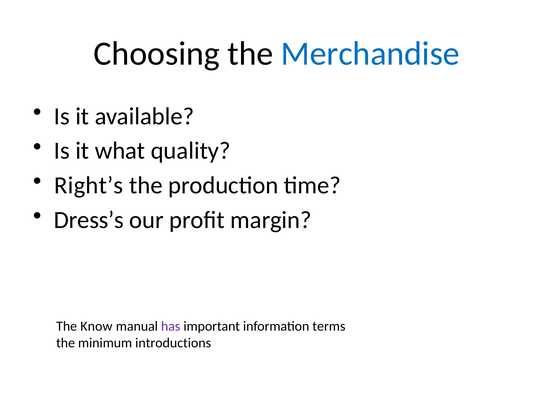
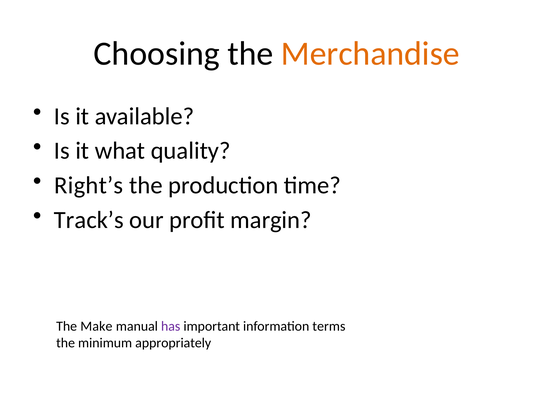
Merchandise colour: blue -> orange
Dress’s: Dress’s -> Track’s
Know: Know -> Make
introductions: introductions -> appropriately
